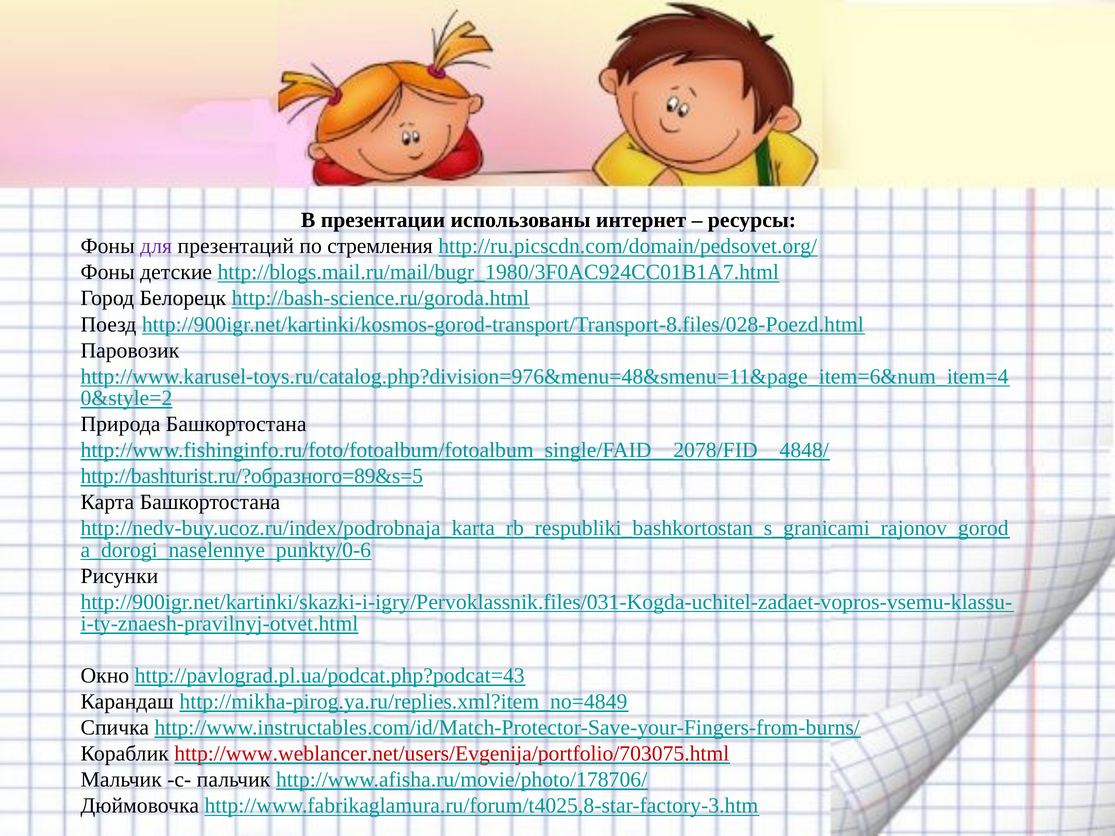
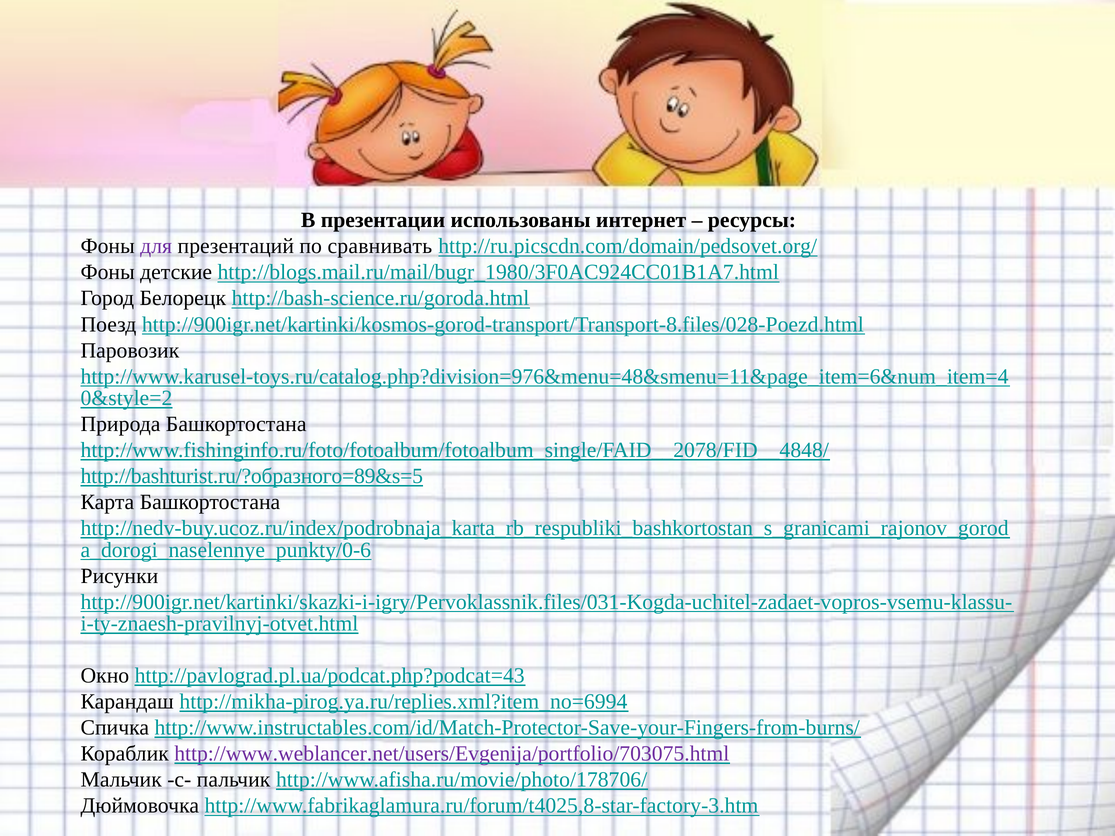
стремления: стремления -> сравнивать
http://mikha-pirog.ya.ru/replies.xml?item_no=4849: http://mikha-pirog.ya.ru/replies.xml?item_no=4849 -> http://mikha-pirog.ya.ru/replies.xml?item_no=6994
http://www.weblancer.net/users/Evgenija/portfolio/703075.html colour: red -> purple
